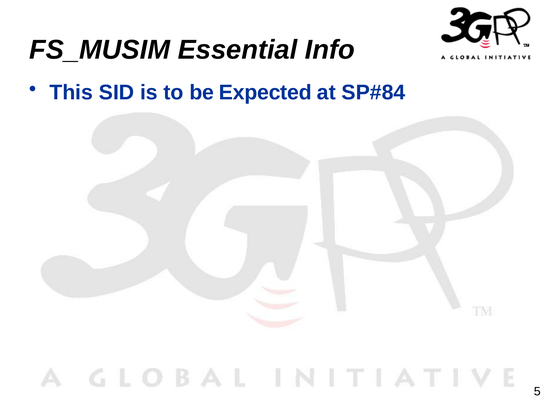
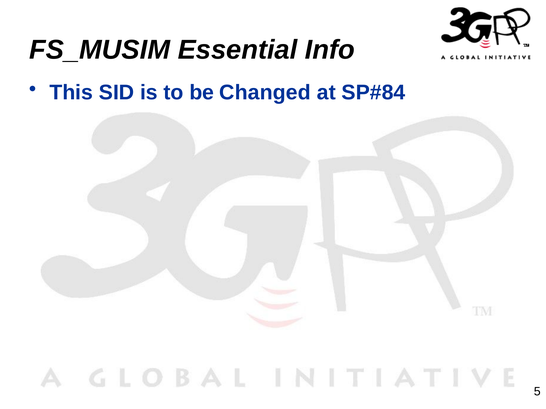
Expected: Expected -> Changed
